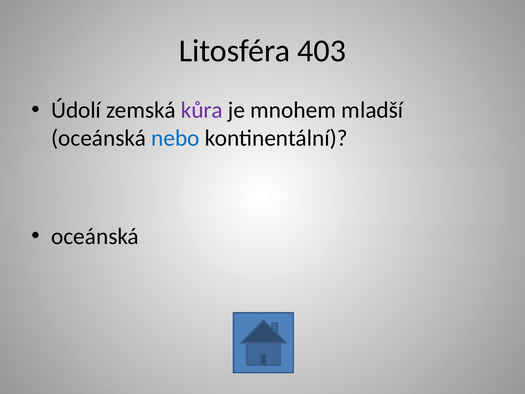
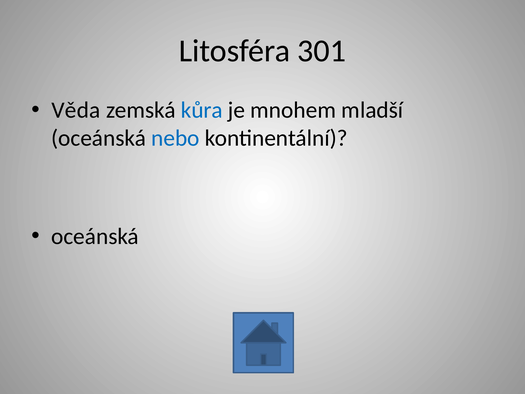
403: 403 -> 301
Údolí: Údolí -> Věda
kůra colour: purple -> blue
